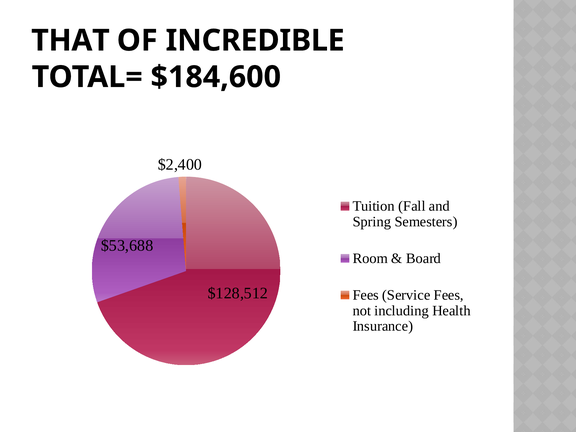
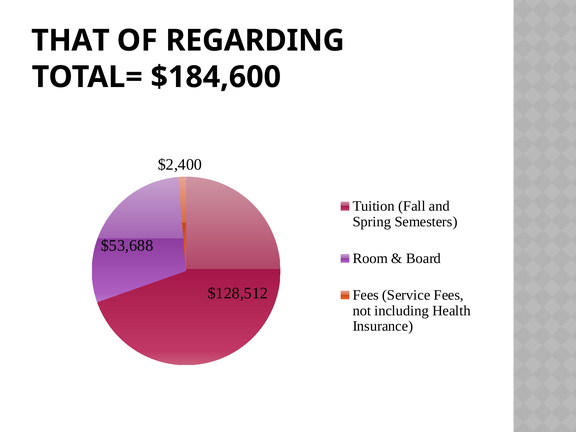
INCREDIBLE: INCREDIBLE -> REGARDING
